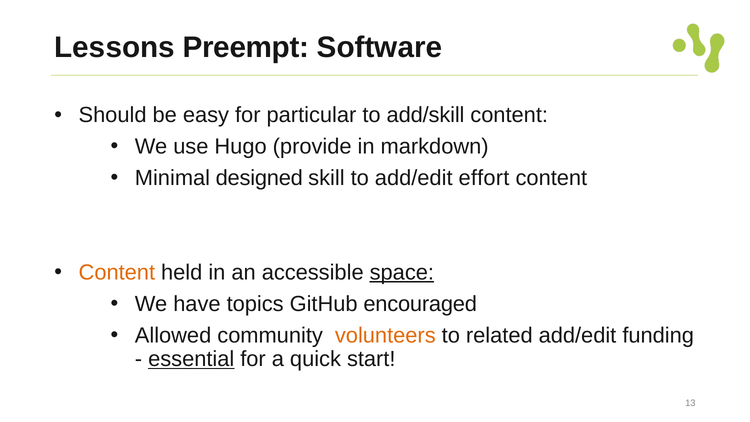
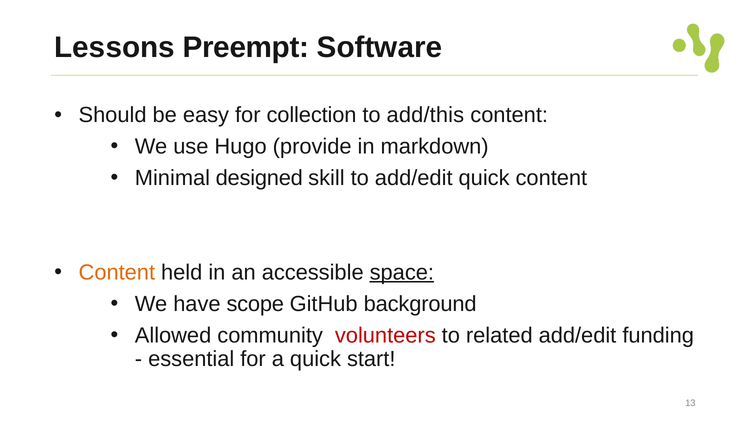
particular: particular -> collection
add/skill: add/skill -> add/this
add/edit effort: effort -> quick
topics: topics -> scope
encouraged: encouraged -> background
volunteers colour: orange -> red
essential underline: present -> none
